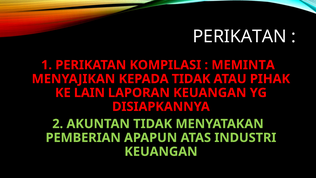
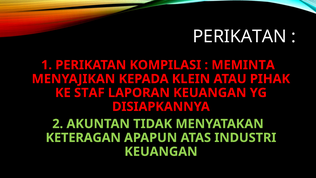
KEPADA TIDAK: TIDAK -> KLEIN
LAIN: LAIN -> STAF
PEMBERIAN: PEMBERIAN -> KETERAGAN
